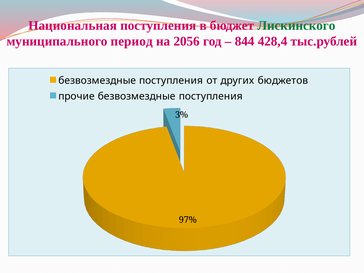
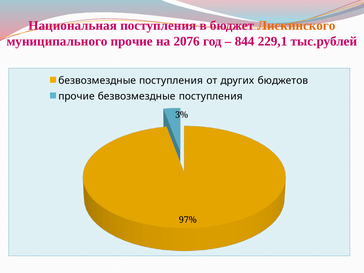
Лискинского colour: green -> orange
муниципального период: период -> прочие
2056: 2056 -> 2076
428,4: 428,4 -> 229,1
